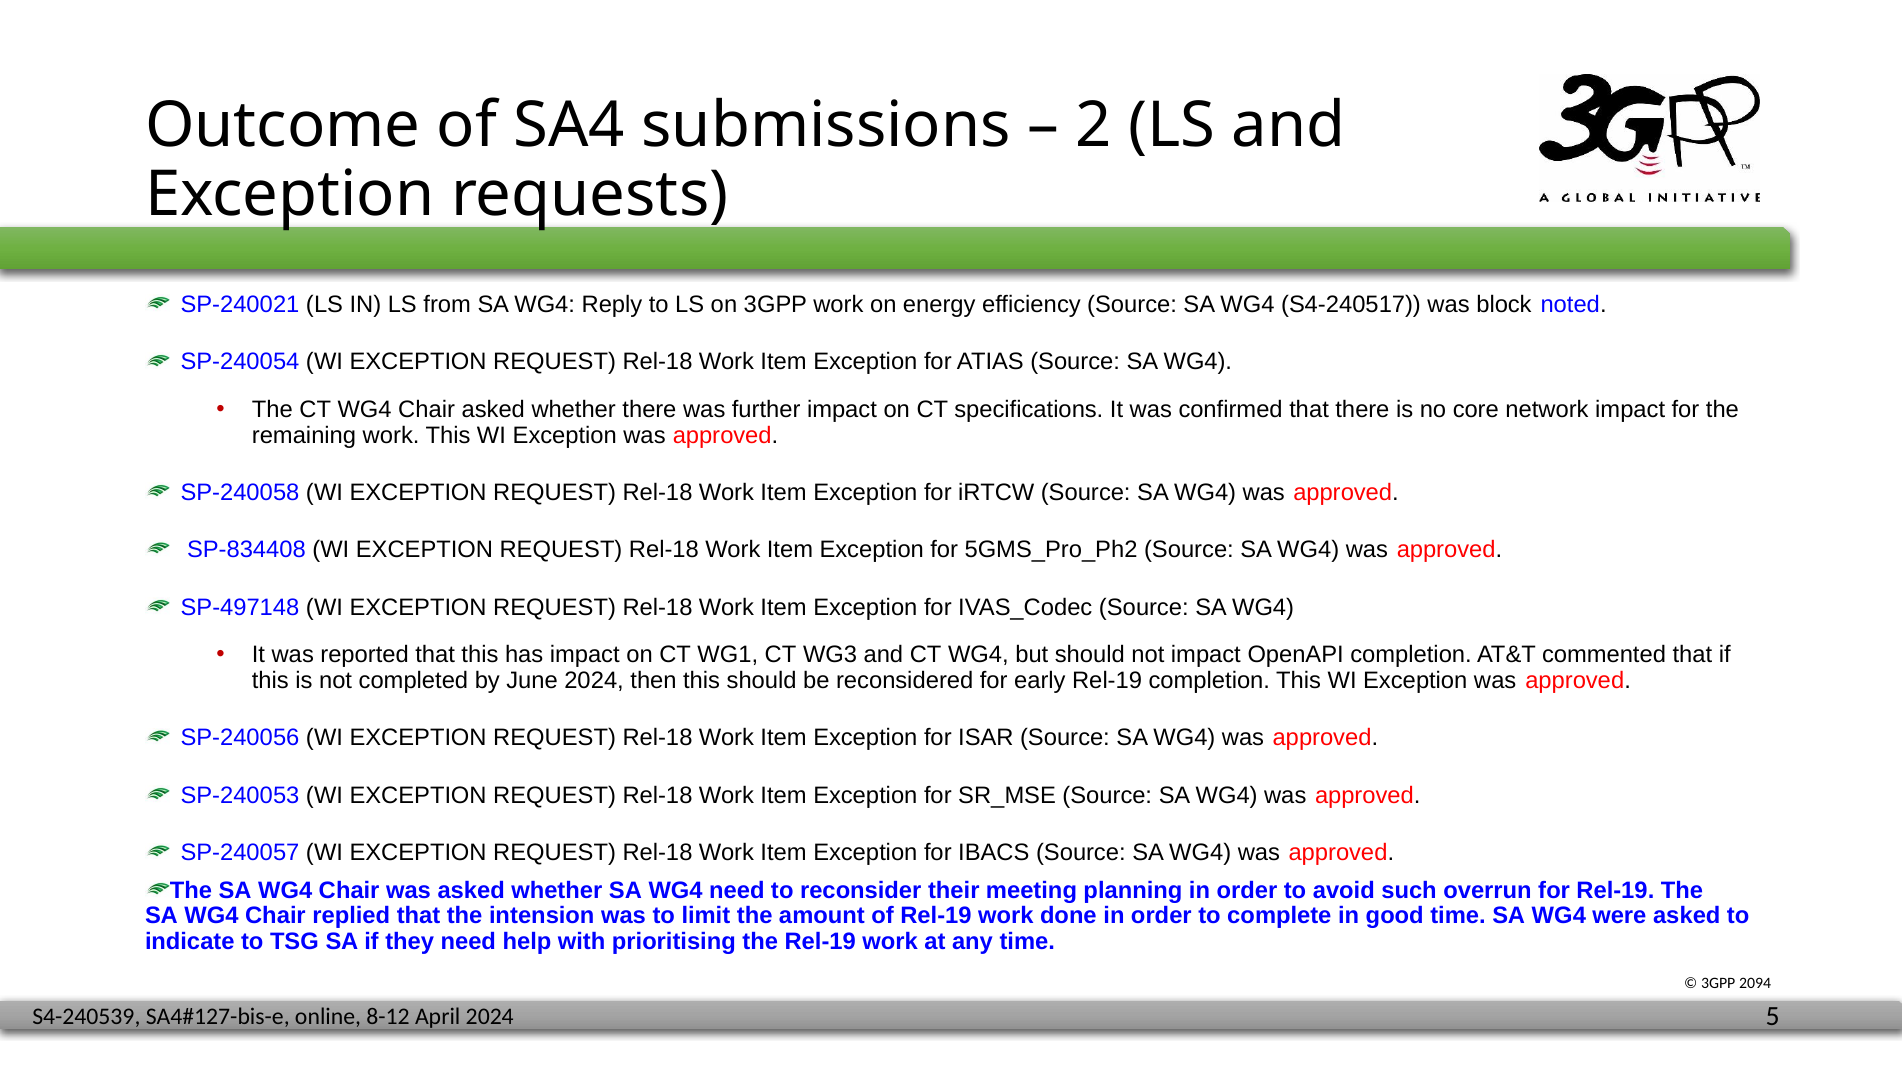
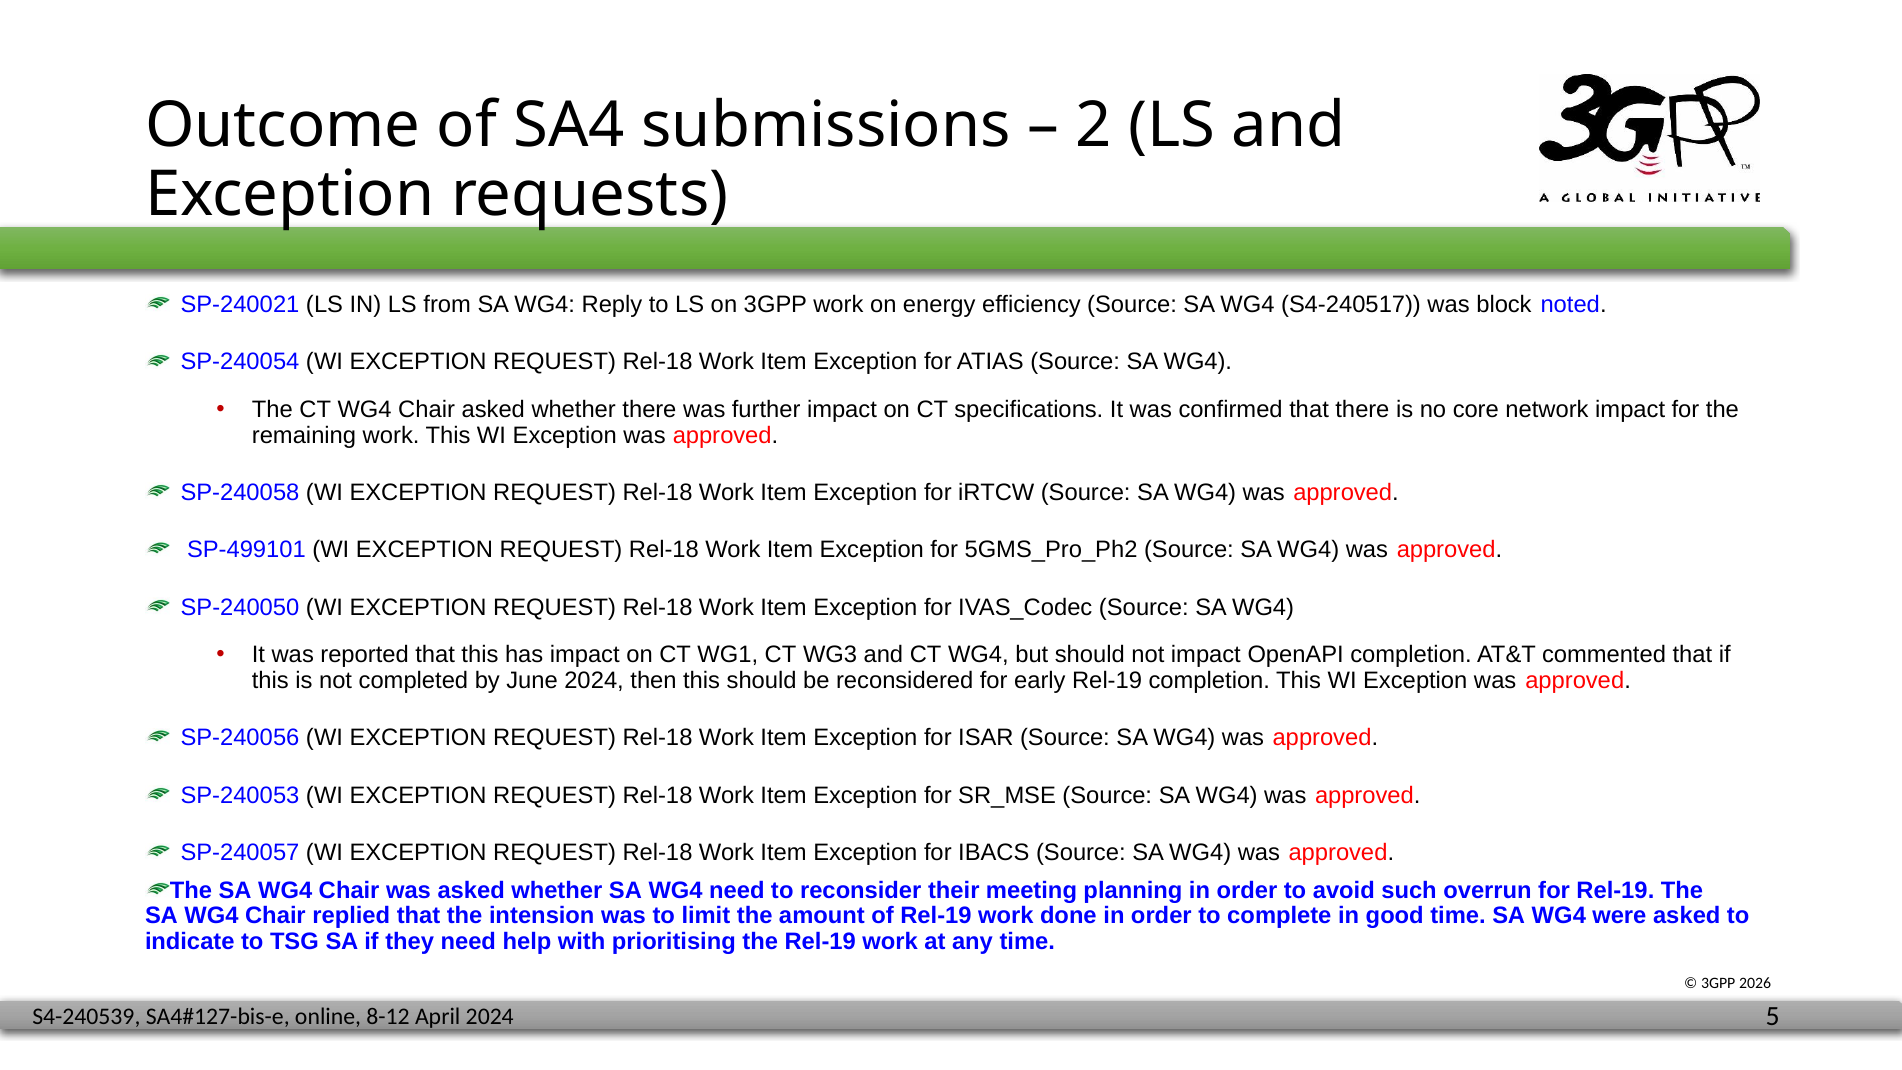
SP-834408: SP-834408 -> SP-499101
SP-497148: SP-497148 -> SP-240050
2094: 2094 -> 2026
